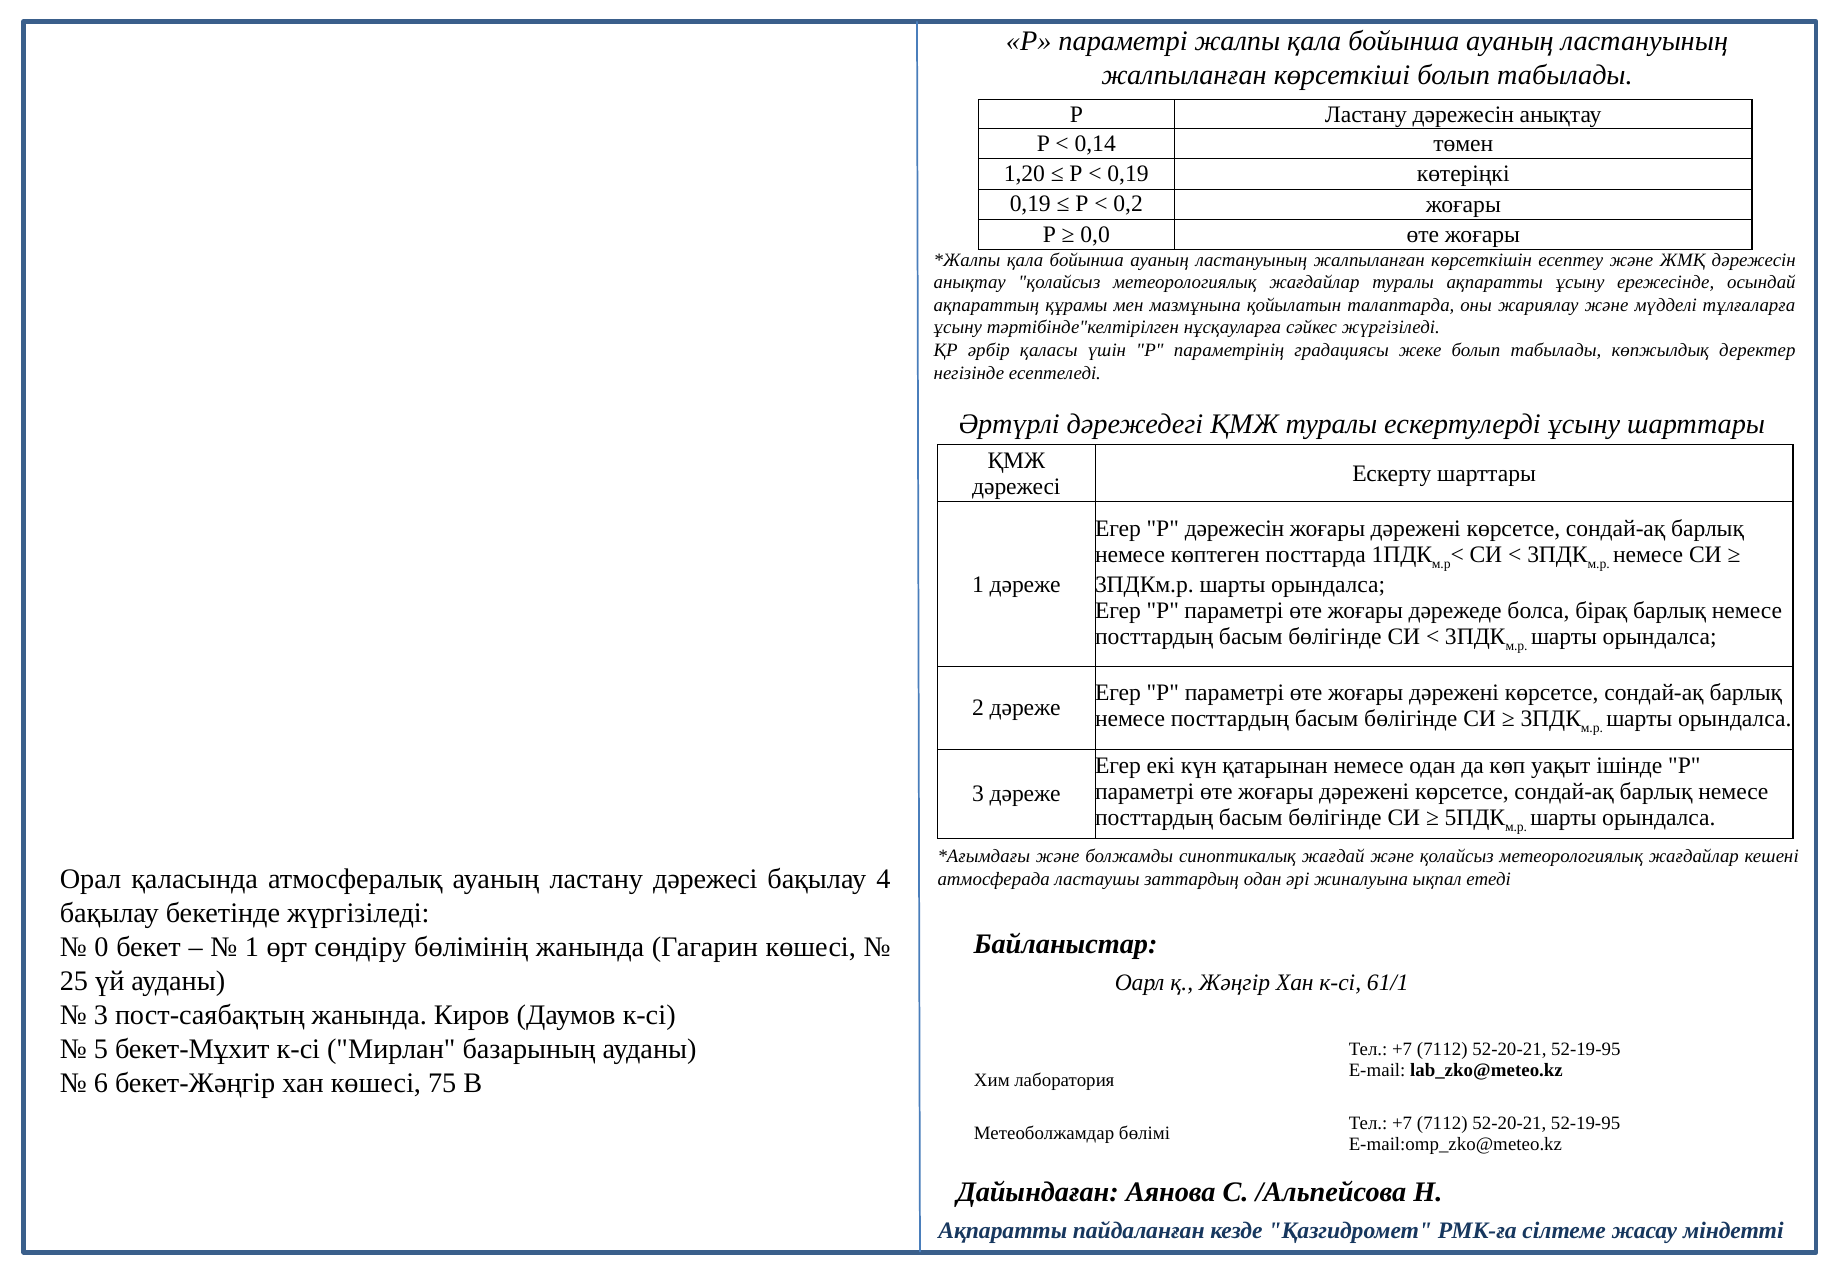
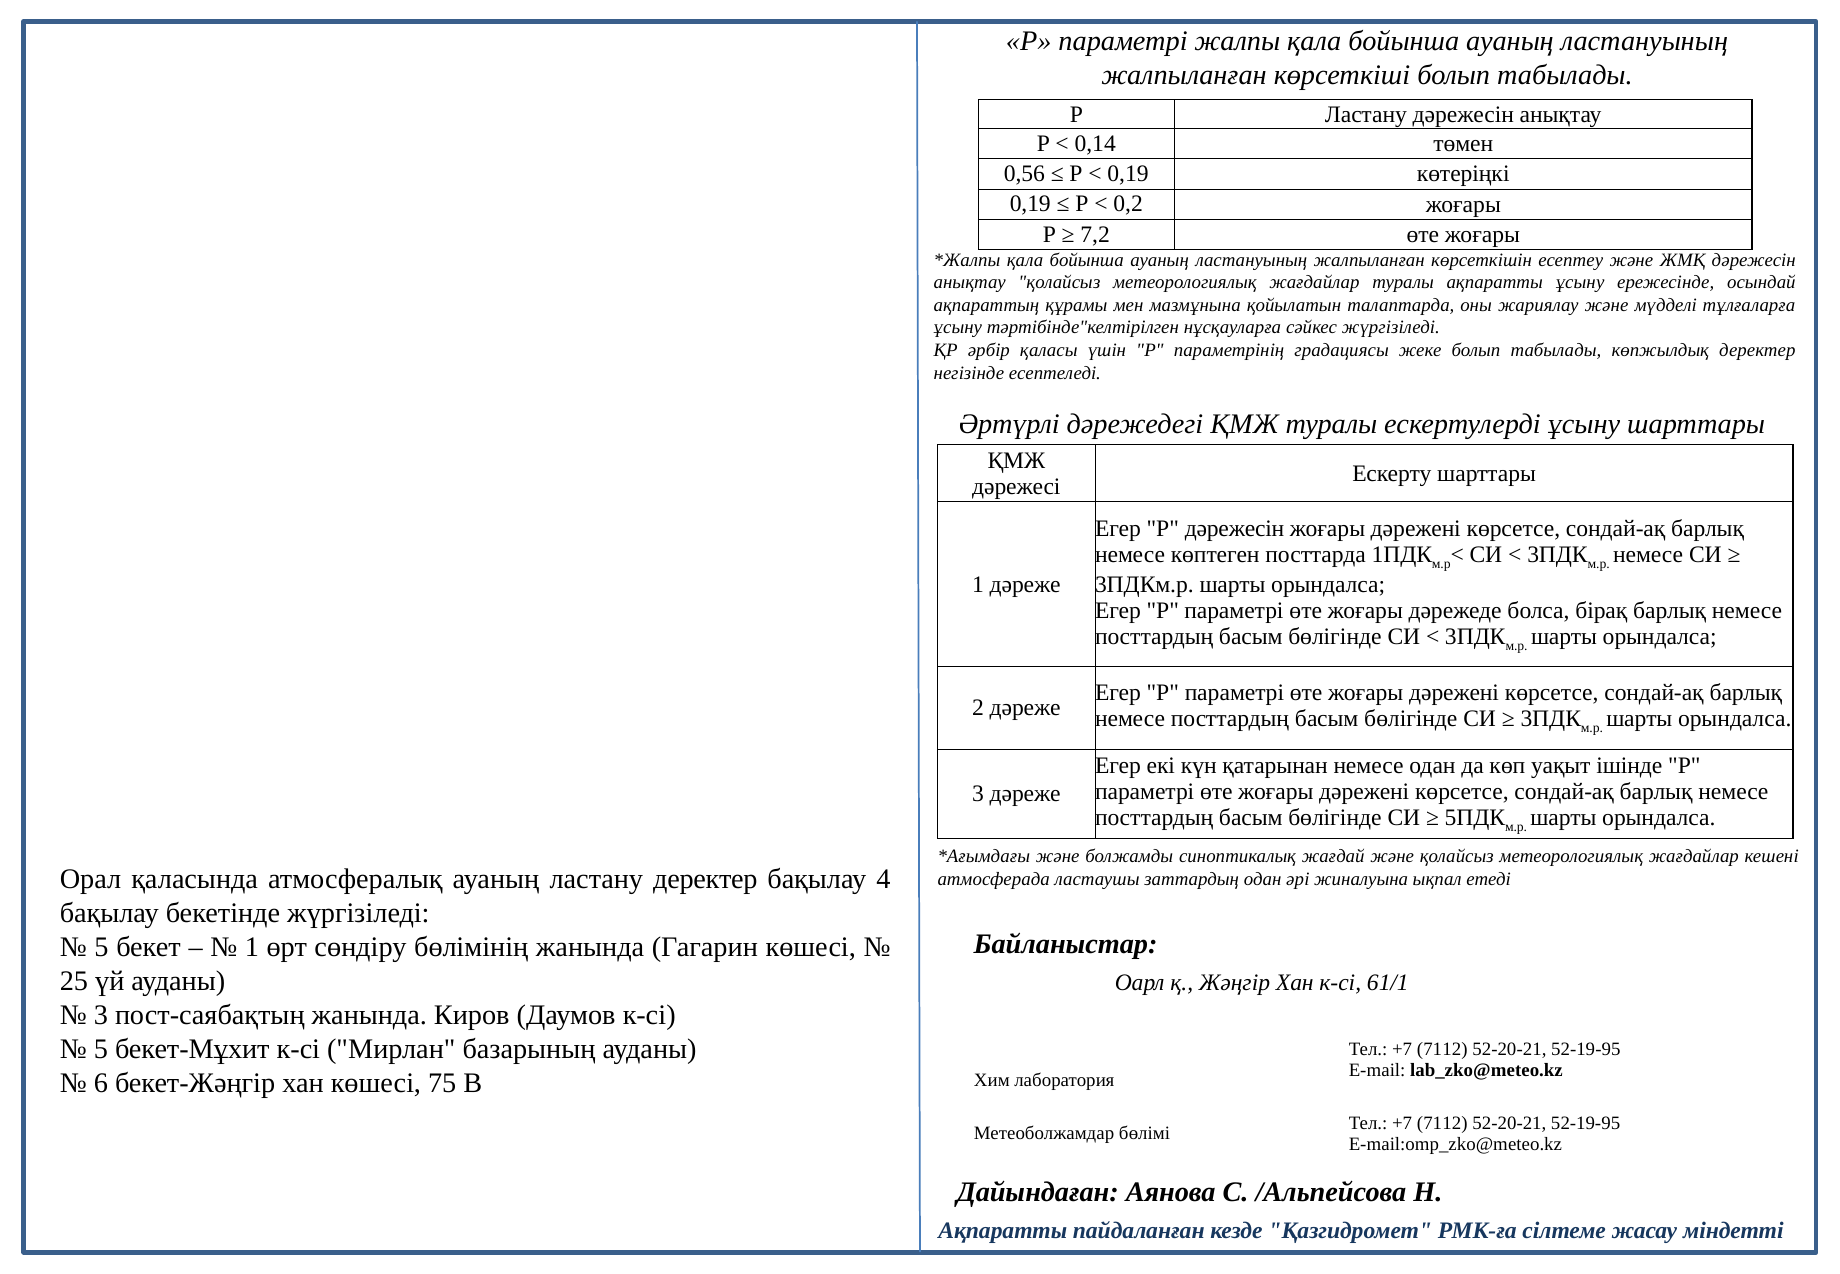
1,20: 1,20 -> 0,56
0,0: 0,0 -> 7,2
ластану дәрежесі: дәрежесі -> деректер
0 at (102, 947): 0 -> 5
